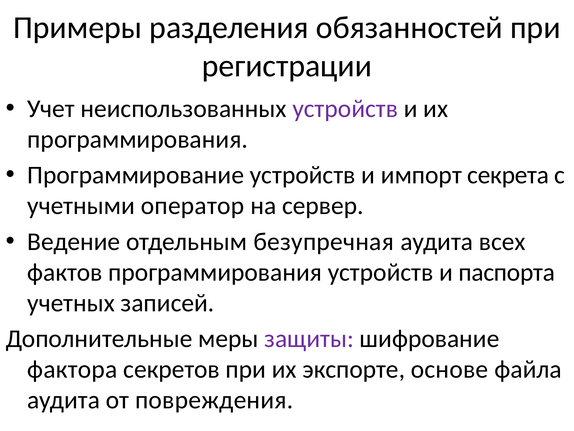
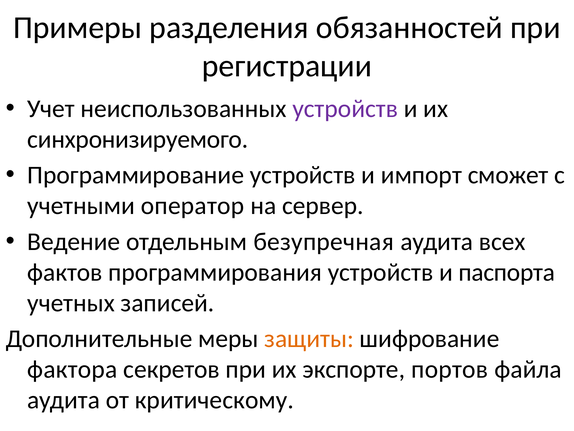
программирования at (138, 139): программирования -> синхронизируемого
секрета: секрета -> сможет
защиты colour: purple -> orange
основе: основе -> портов
повреждения: повреждения -> критическому
